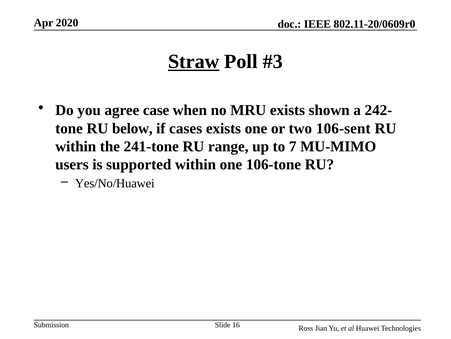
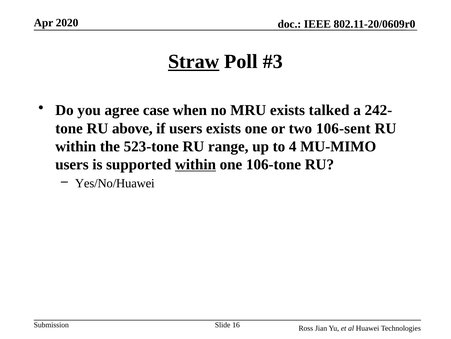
shown: shown -> talked
below: below -> above
if cases: cases -> users
241-tone: 241-tone -> 523-tone
7: 7 -> 4
within at (195, 164) underline: none -> present
